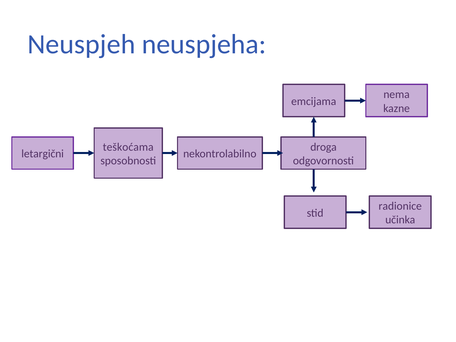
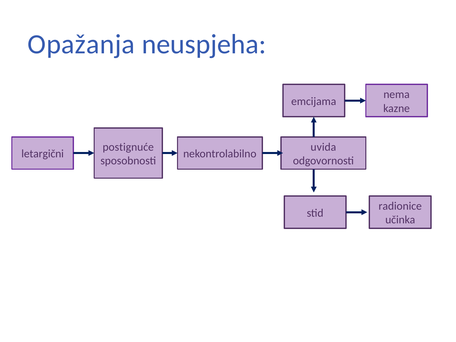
Neuspjeh: Neuspjeh -> Opažanja
teškoćama: teškoćama -> postignuće
droga: droga -> uvida
